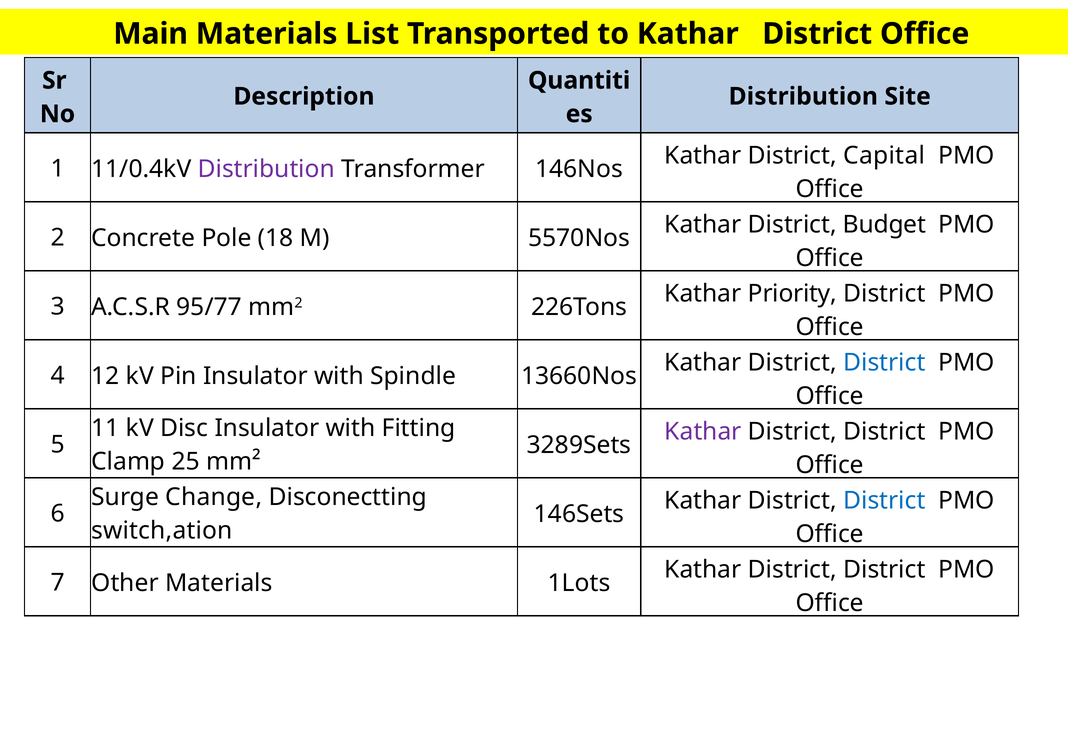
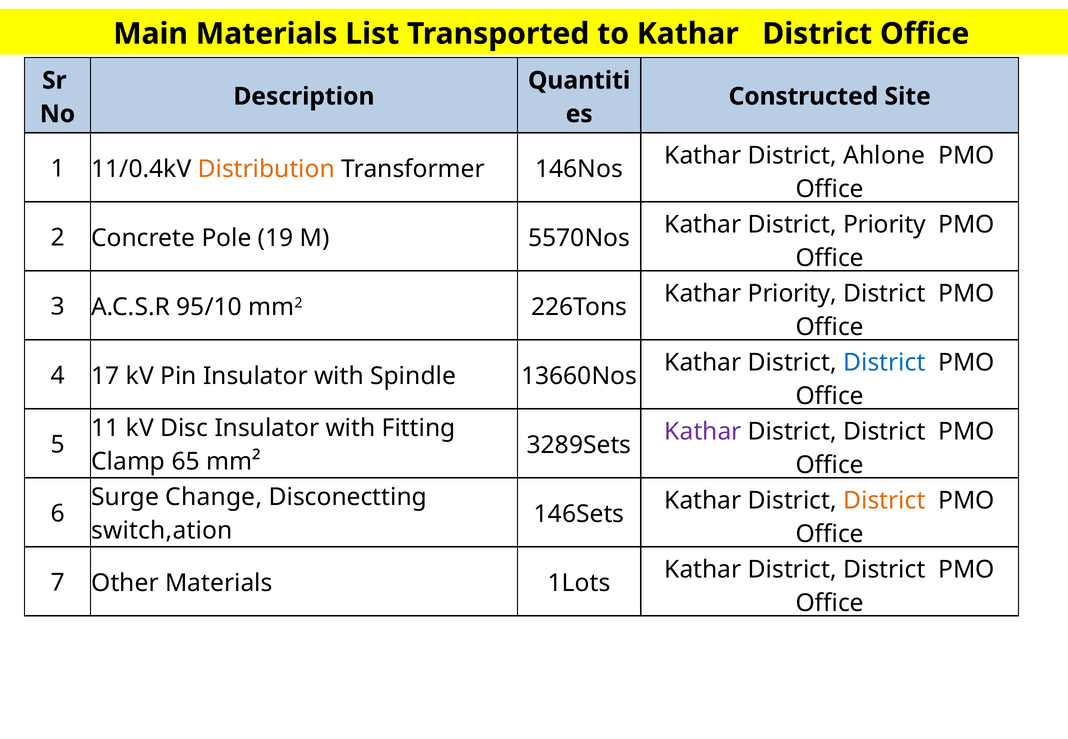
Distribution at (803, 97): Distribution -> Constructed
Capital: Capital -> Ahlone
Distribution at (266, 169) colour: purple -> orange
District Budget: Budget -> Priority
18: 18 -> 19
95/77: 95/77 -> 95/10
12: 12 -> 17
25: 25 -> 65
District at (884, 501) colour: blue -> orange
